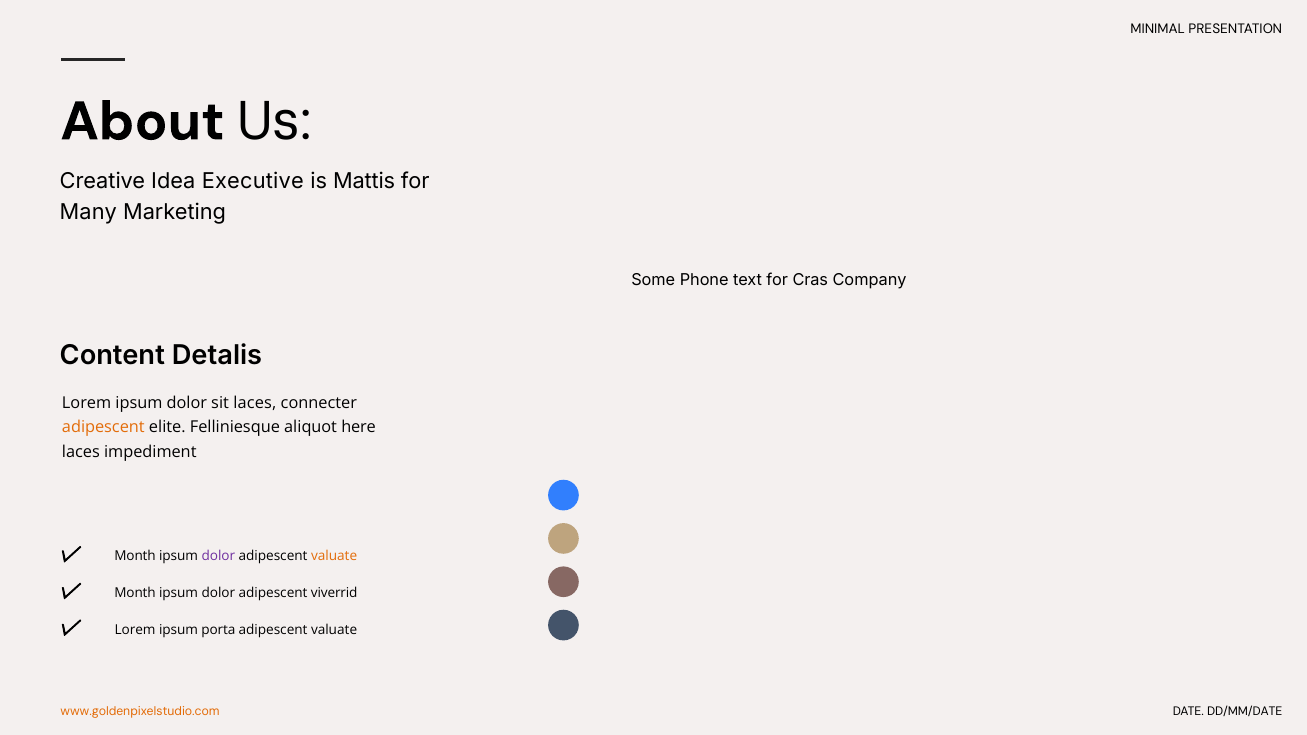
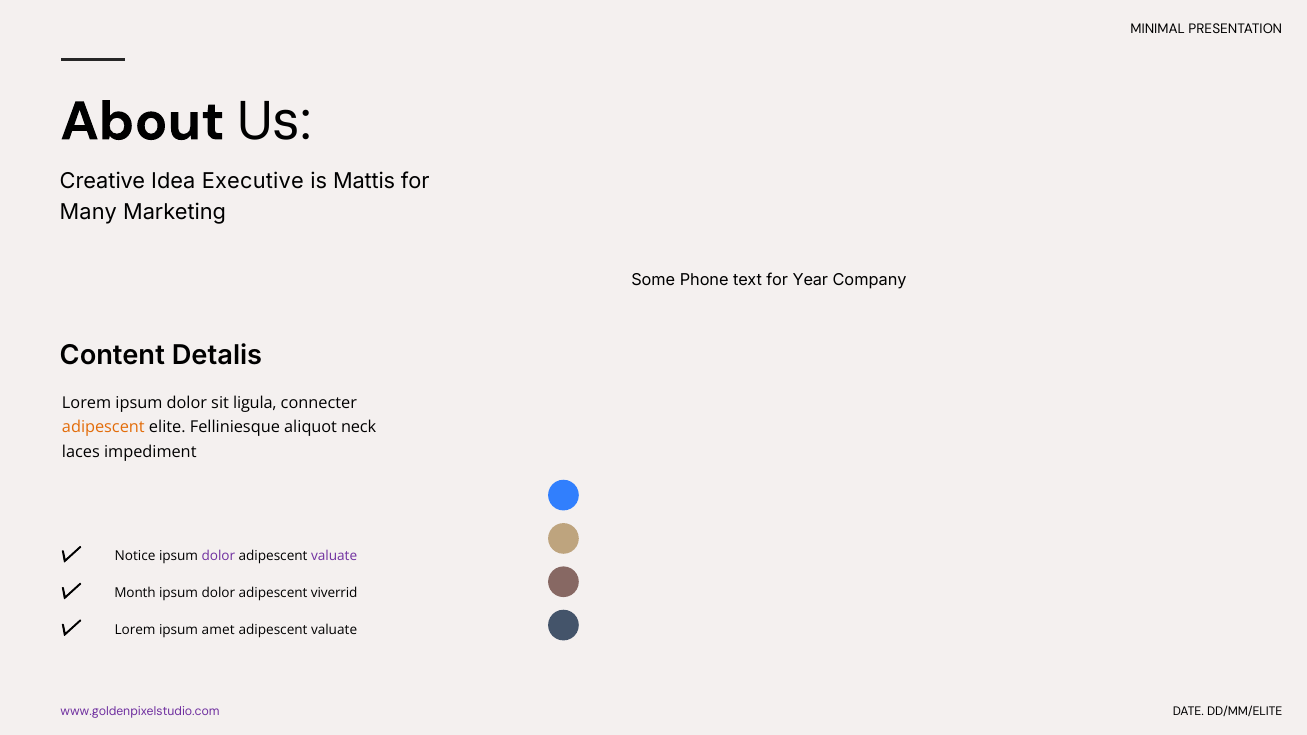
Cras: Cras -> Year
sit laces: laces -> ligula
here: here -> neck
Month at (135, 557): Month -> Notice
valuate at (334, 557) colour: orange -> purple
porta: porta -> amet
www.goldenpixelstudio.com colour: orange -> purple
DD/MM/DATE: DD/MM/DATE -> DD/MM/ELITE
